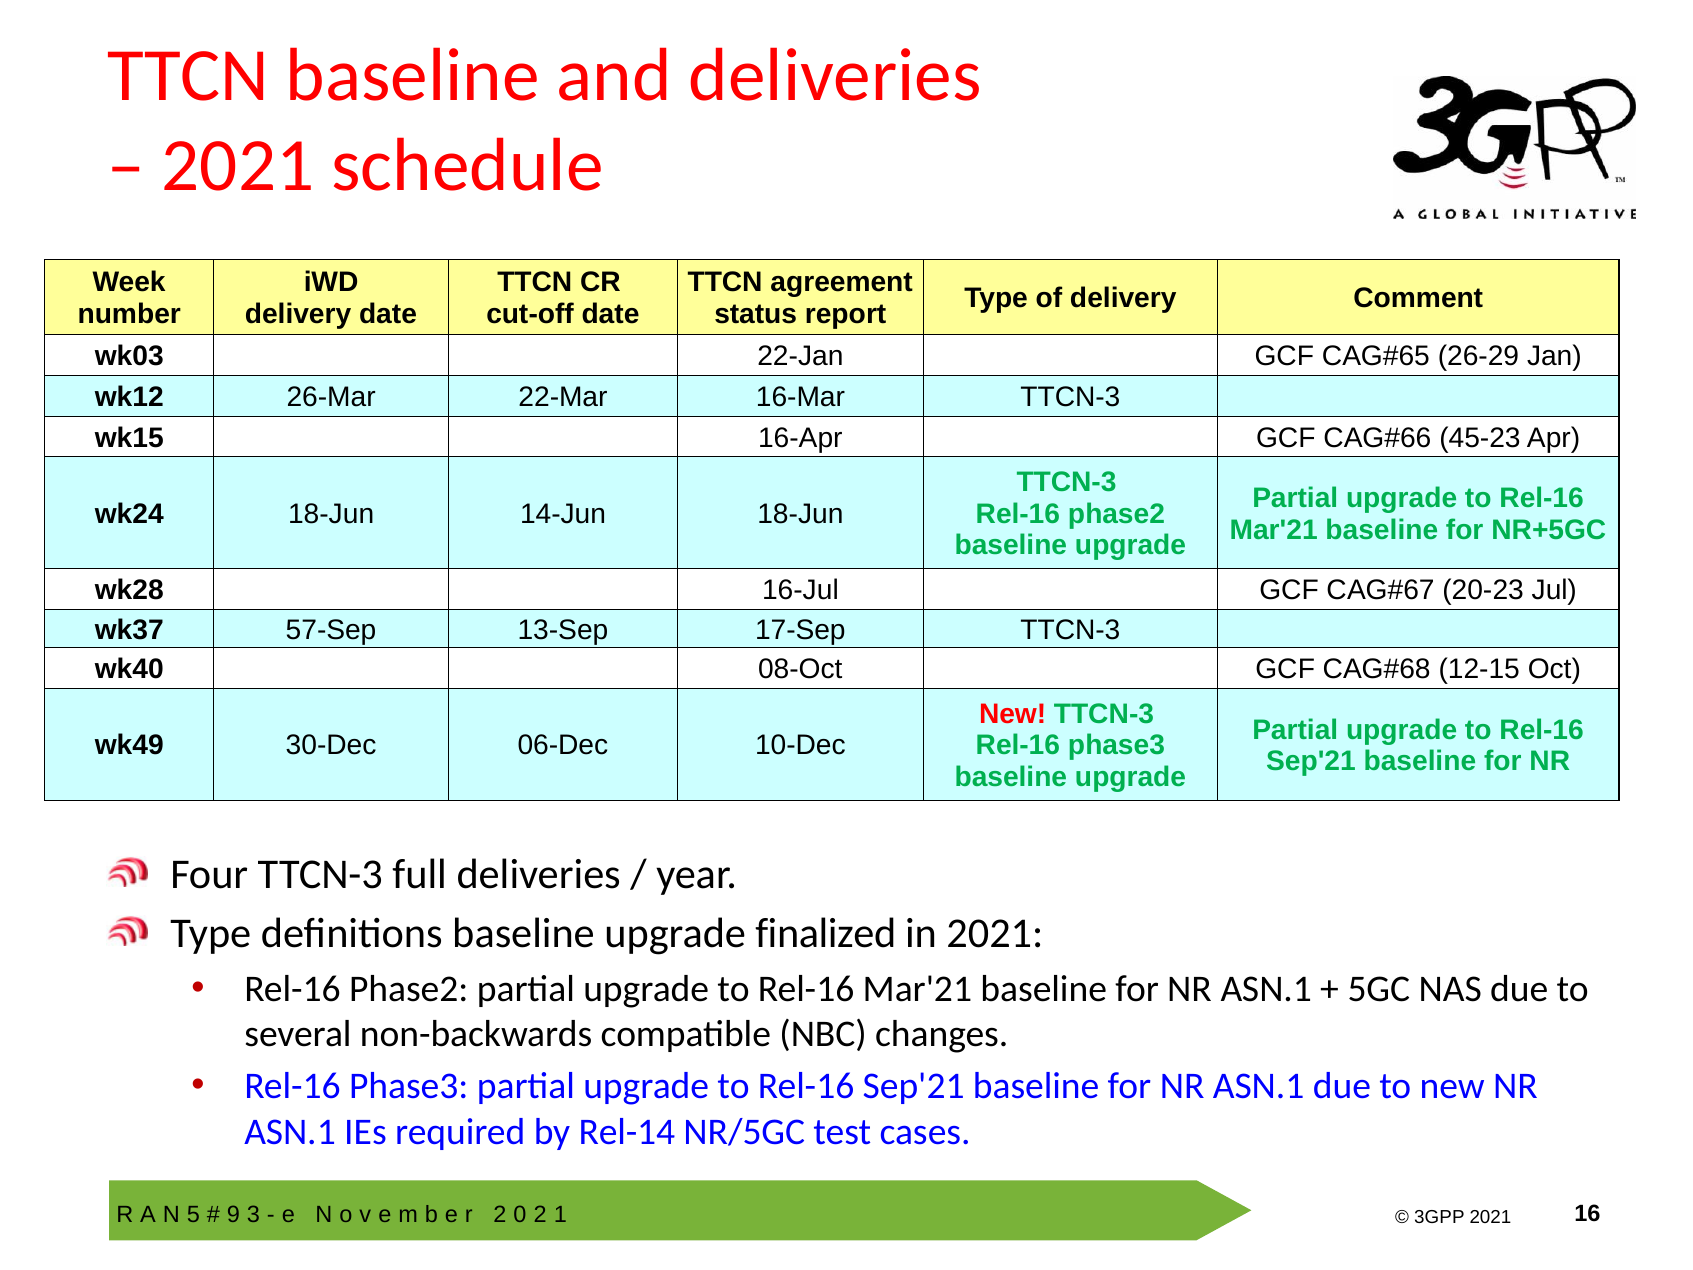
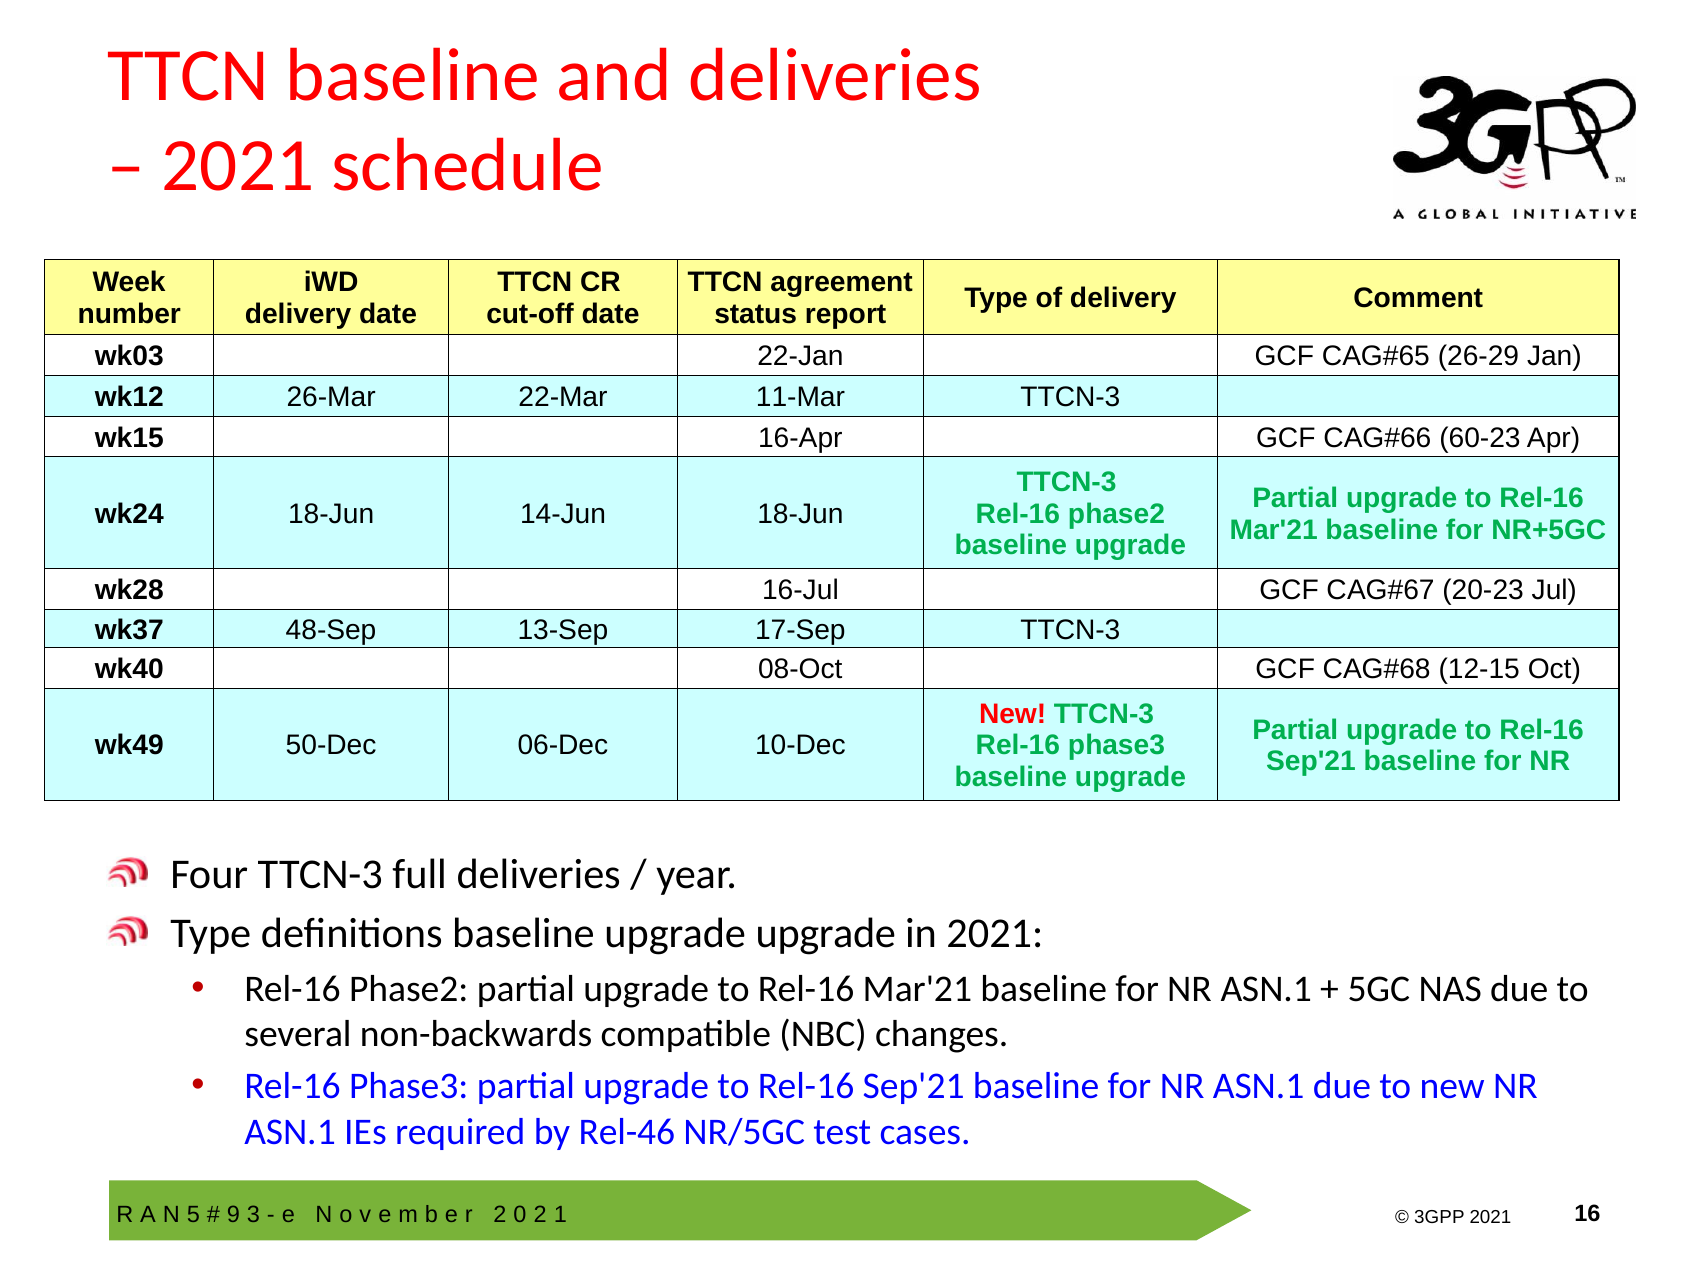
16-Mar: 16-Mar -> 11-Mar
45-23: 45-23 -> 60-23
57-Sep: 57-Sep -> 48-Sep
30-Dec: 30-Dec -> 50-Dec
upgrade finalized: finalized -> upgrade
Rel-14: Rel-14 -> Rel-46
